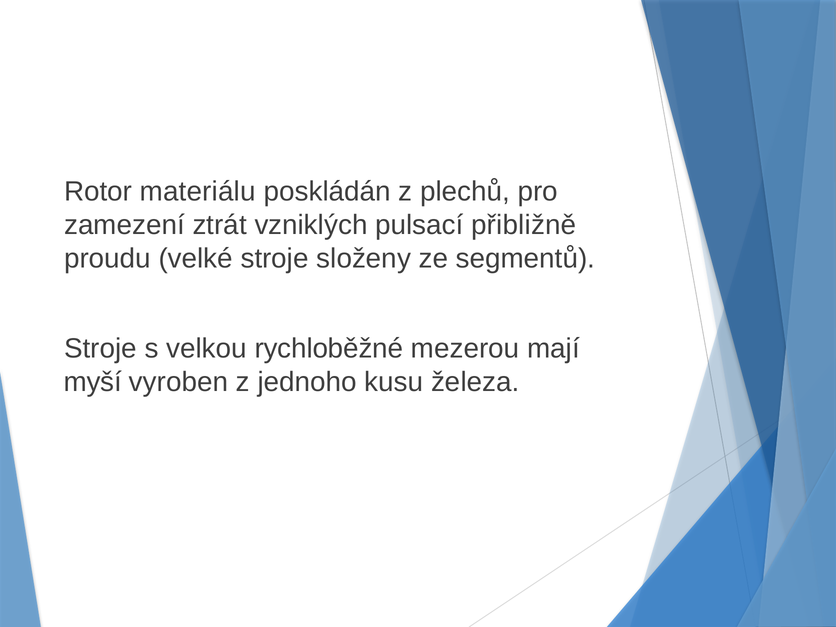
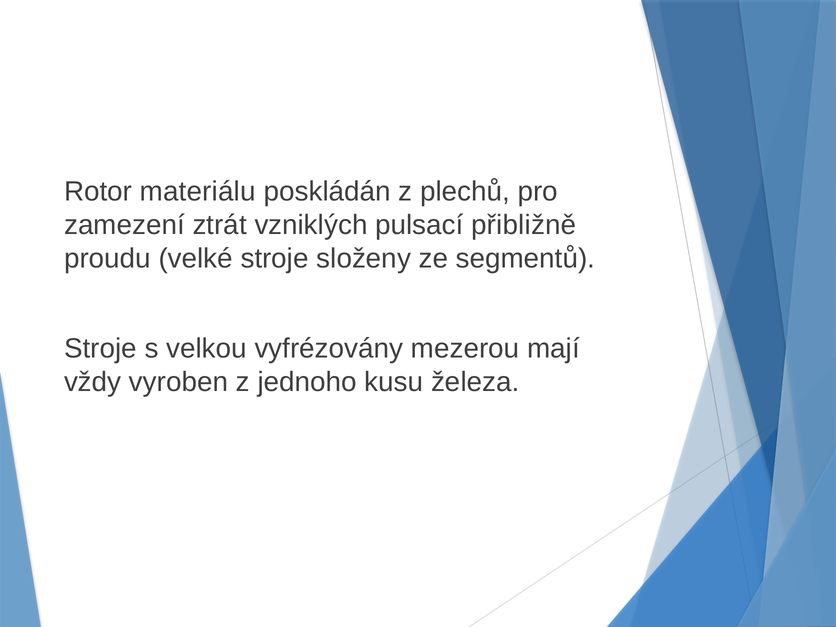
rychloběžné: rychloběžné -> vyfrézovány
myší: myší -> vždy
